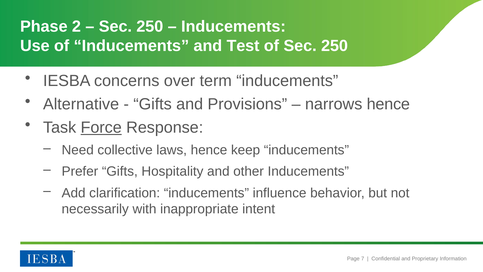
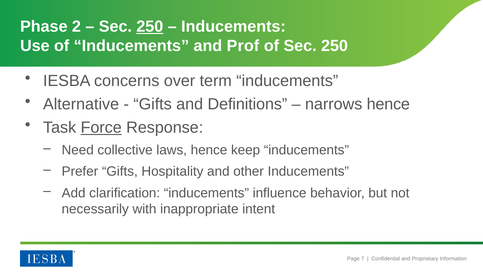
250 at (150, 26) underline: none -> present
Test: Test -> Prof
Provisions: Provisions -> Definitions
